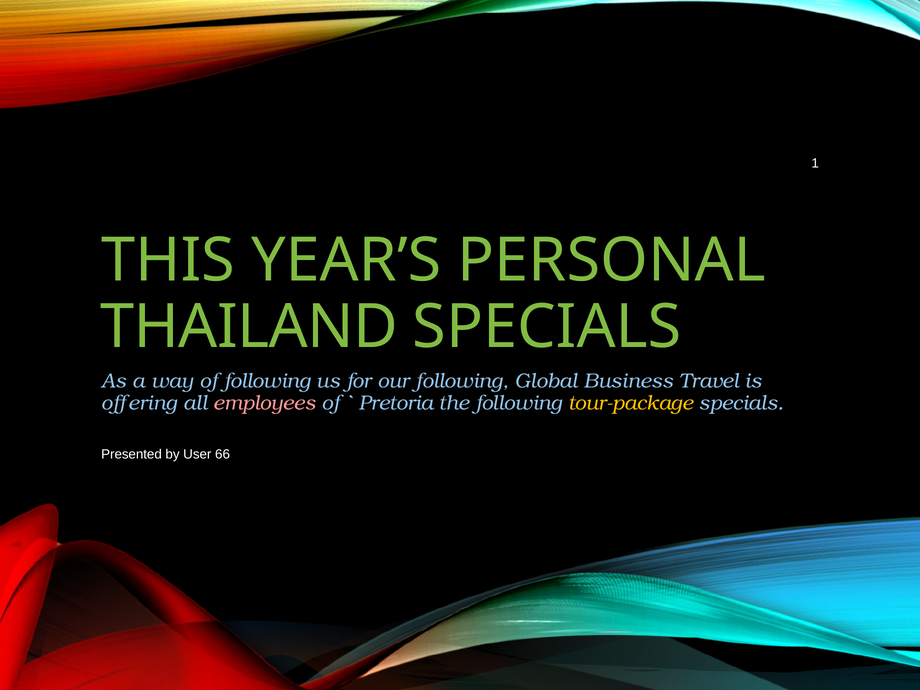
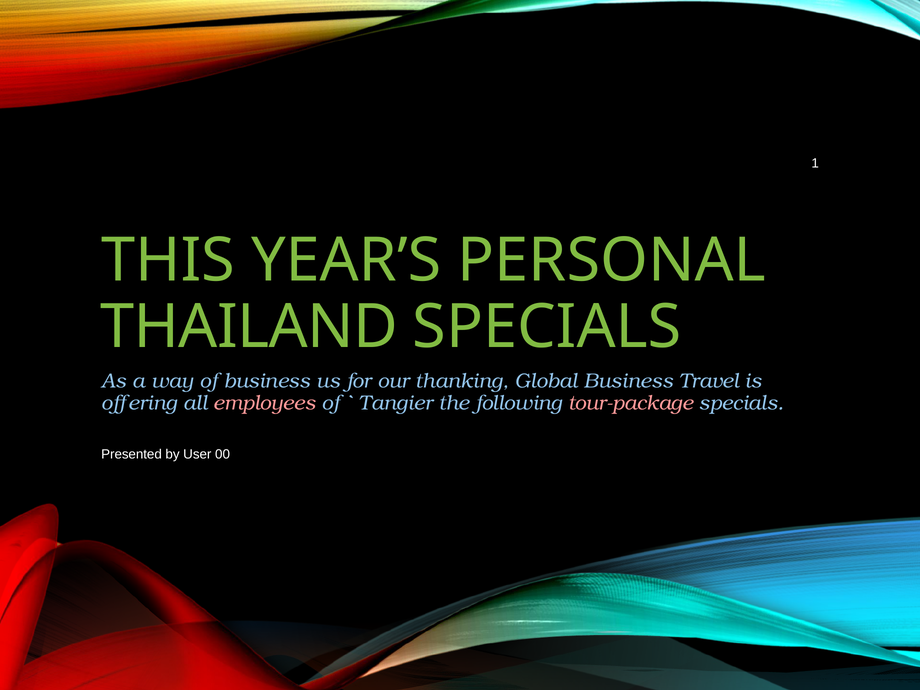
of following: following -> business
our following: following -> thanking
Pretoria: Pretoria -> Tangier
tour-package colour: yellow -> pink
66: 66 -> 00
